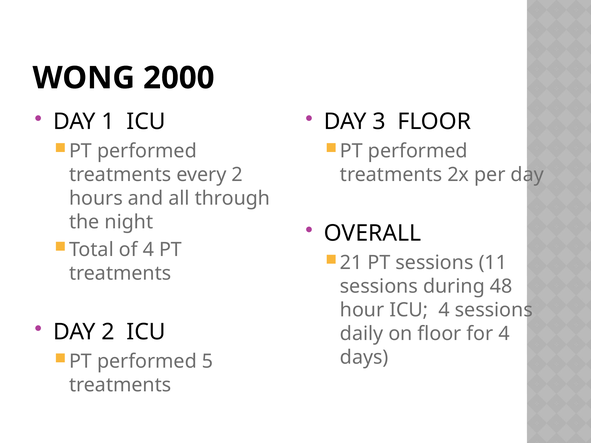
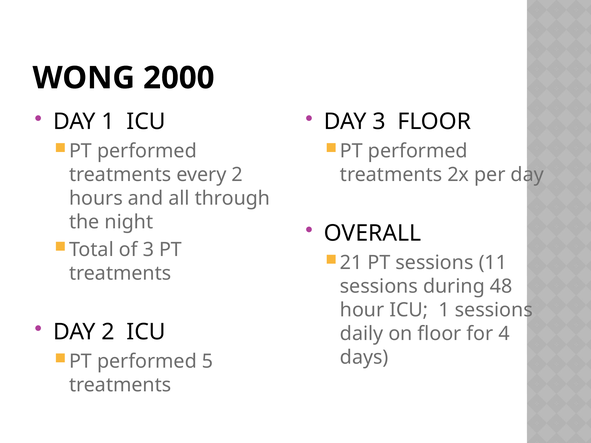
of 4: 4 -> 3
ICU 4: 4 -> 1
